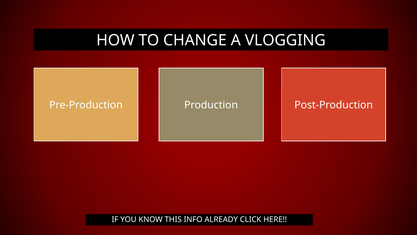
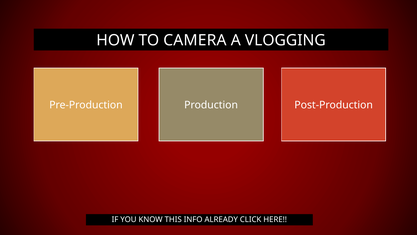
CHANGE: CHANGE -> CAMERA
